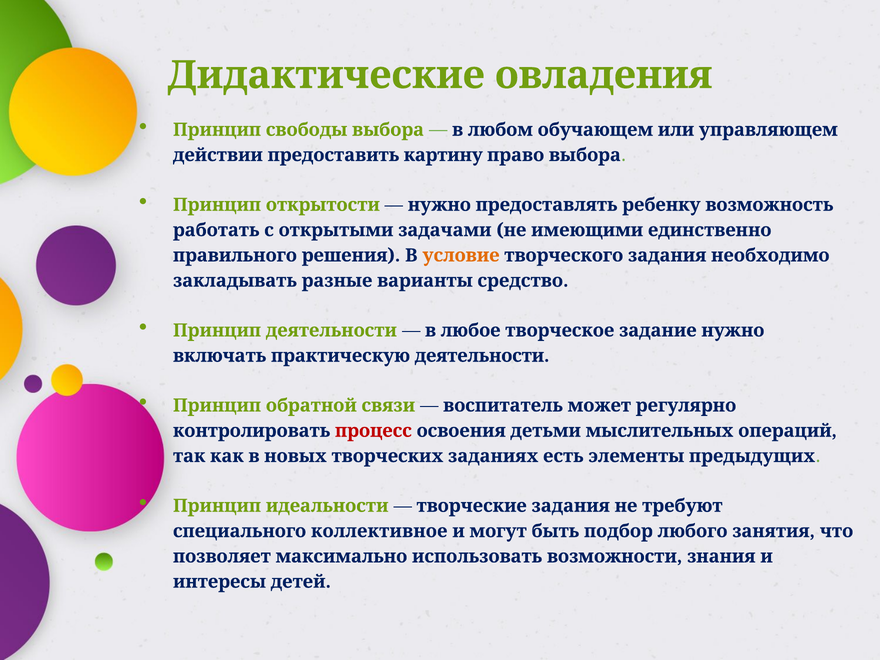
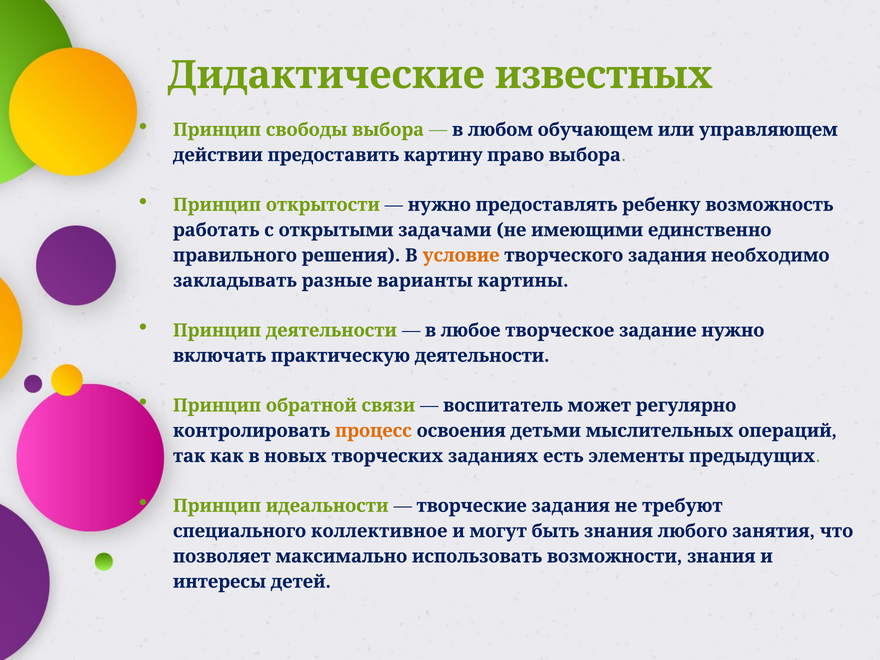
овладения: овладения -> известных
средство: средство -> картины
процесс colour: red -> orange
быть подбор: подбор -> знания
